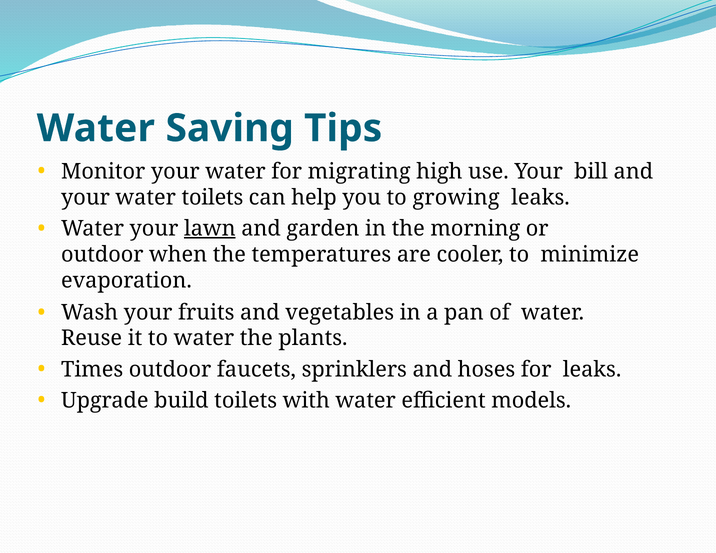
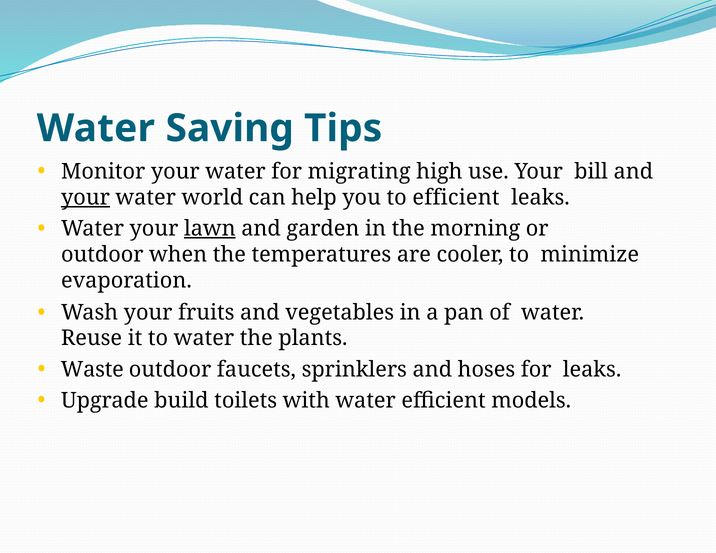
your at (85, 198) underline: none -> present
water toilets: toilets -> world
to growing: growing -> efficient
Times: Times -> Waste
